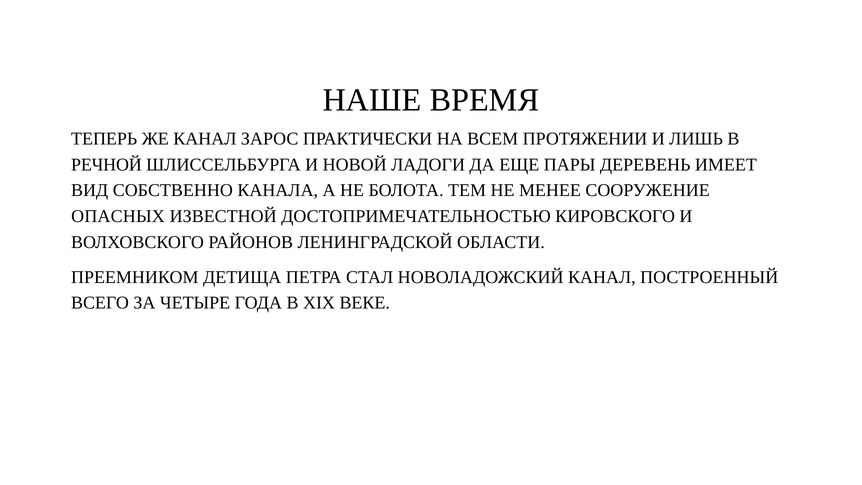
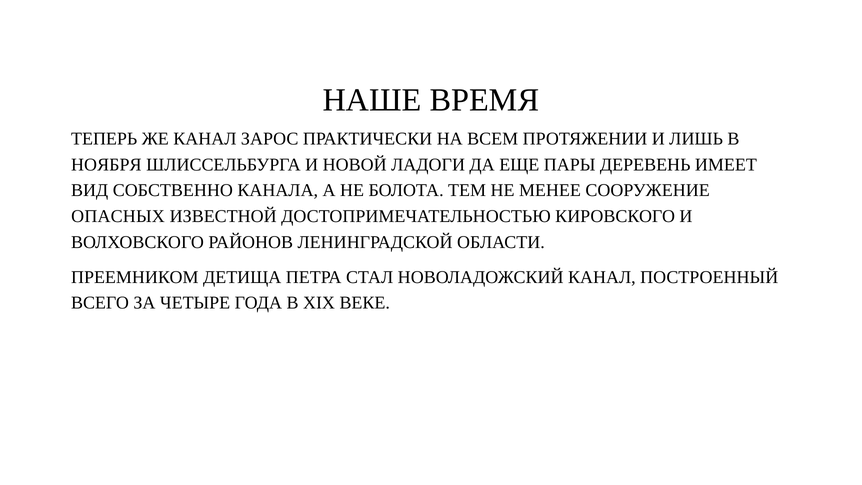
РЕЧНОЙ: РЕЧНОЙ -> НОЯБРЯ
